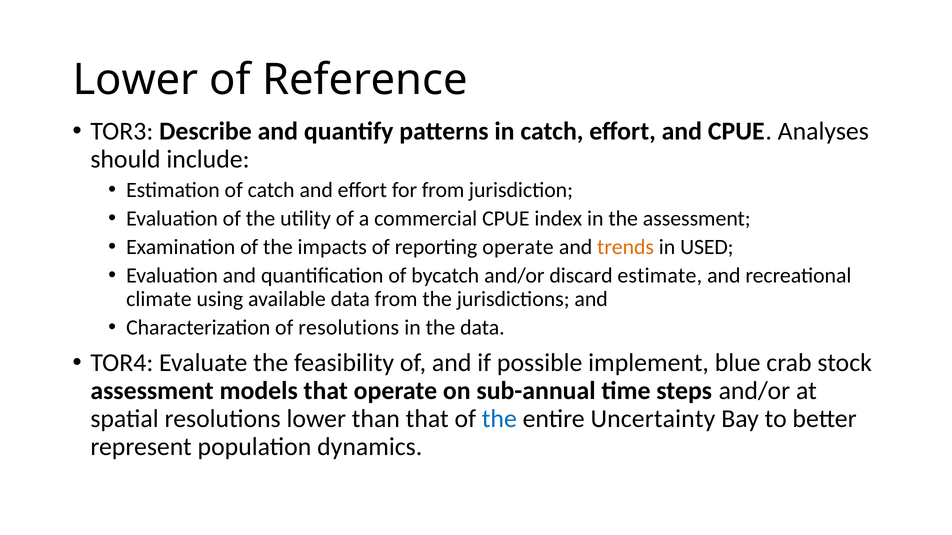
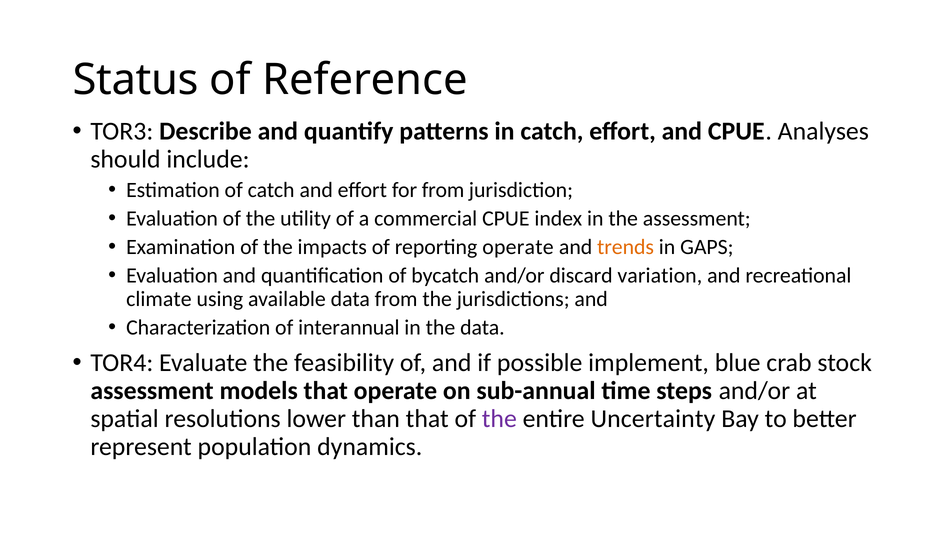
Lower at (135, 80): Lower -> Status
USED: USED -> GAPS
estimate: estimate -> variation
of resolutions: resolutions -> interannual
the at (499, 419) colour: blue -> purple
